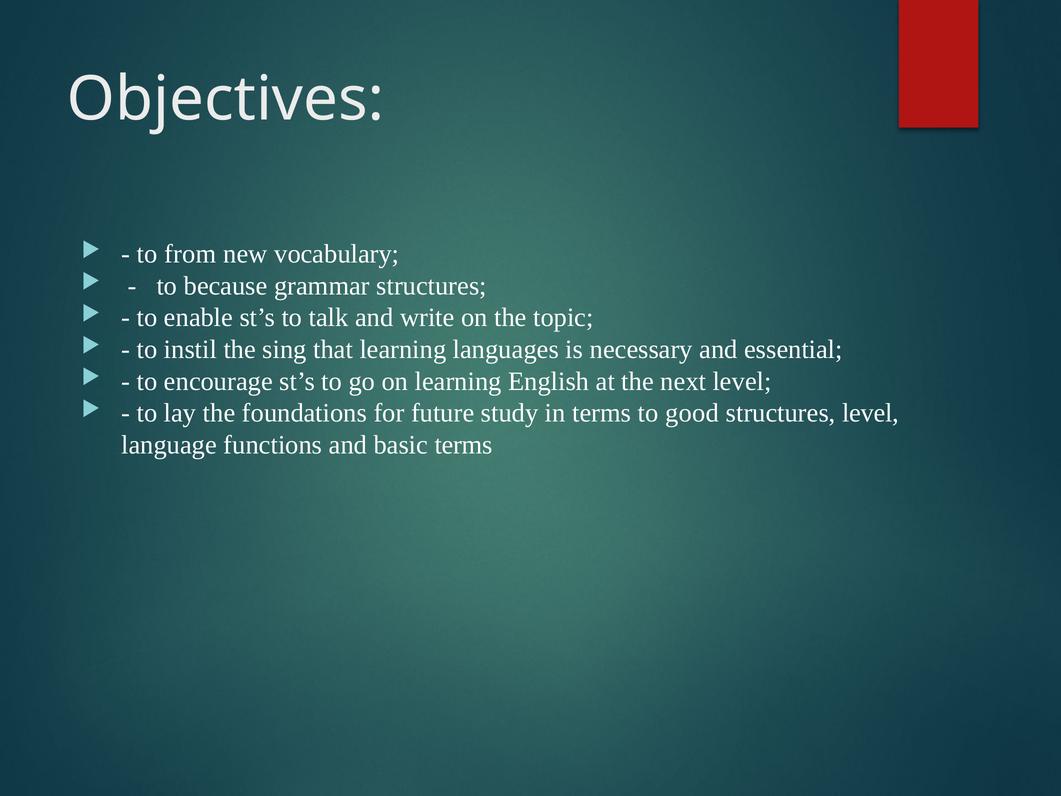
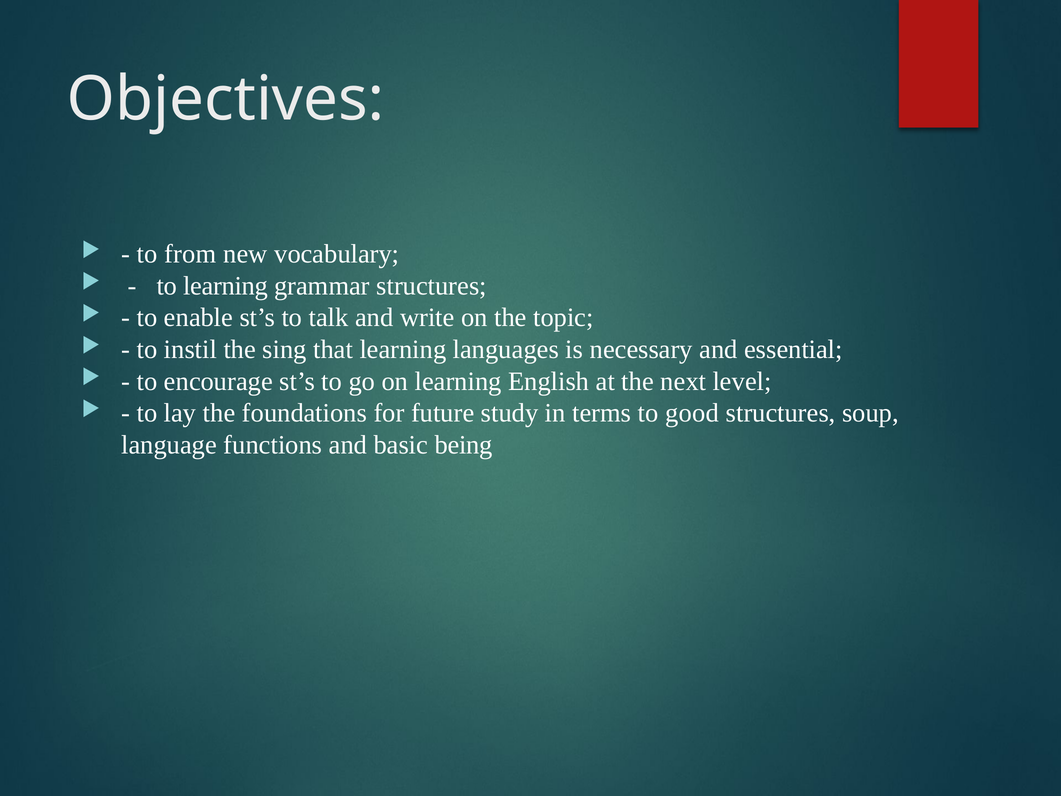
to because: because -> learning
structures level: level -> soup
basic terms: terms -> being
